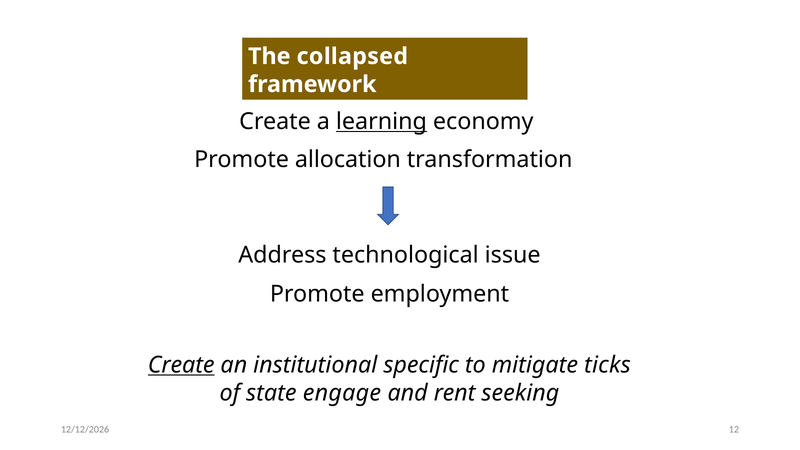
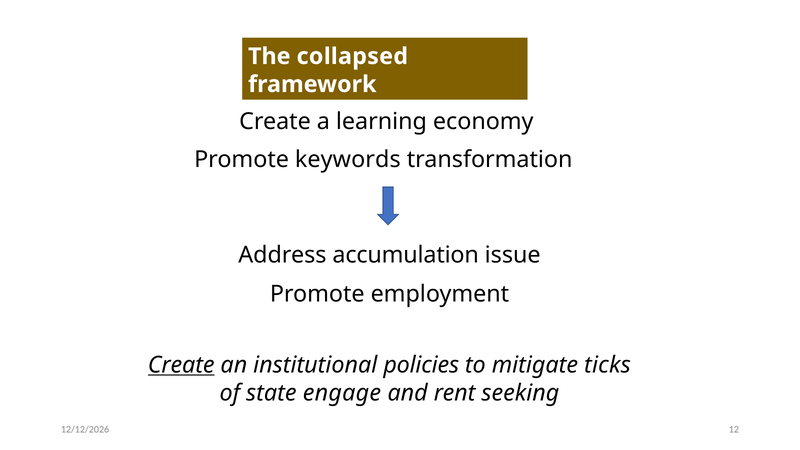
learning underline: present -> none
allocation: allocation -> keywords
technological: technological -> accumulation
specific: specific -> policies
